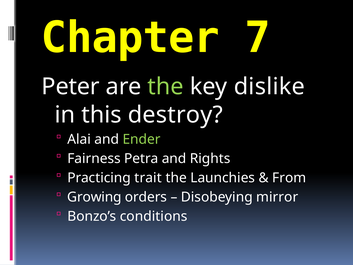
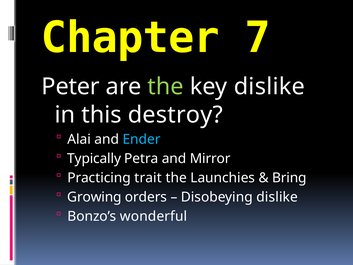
Ender colour: light green -> light blue
Fairness: Fairness -> Typically
Rights: Rights -> Mirror
From: From -> Bring
Disobeying mirror: mirror -> dislike
conditions: conditions -> wonderful
